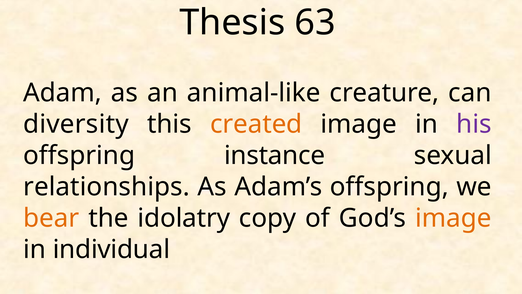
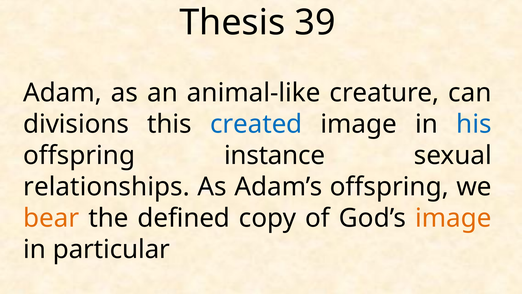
63: 63 -> 39
diversity: diversity -> divisions
created colour: orange -> blue
his colour: purple -> blue
idolatry: idolatry -> defined
individual: individual -> particular
